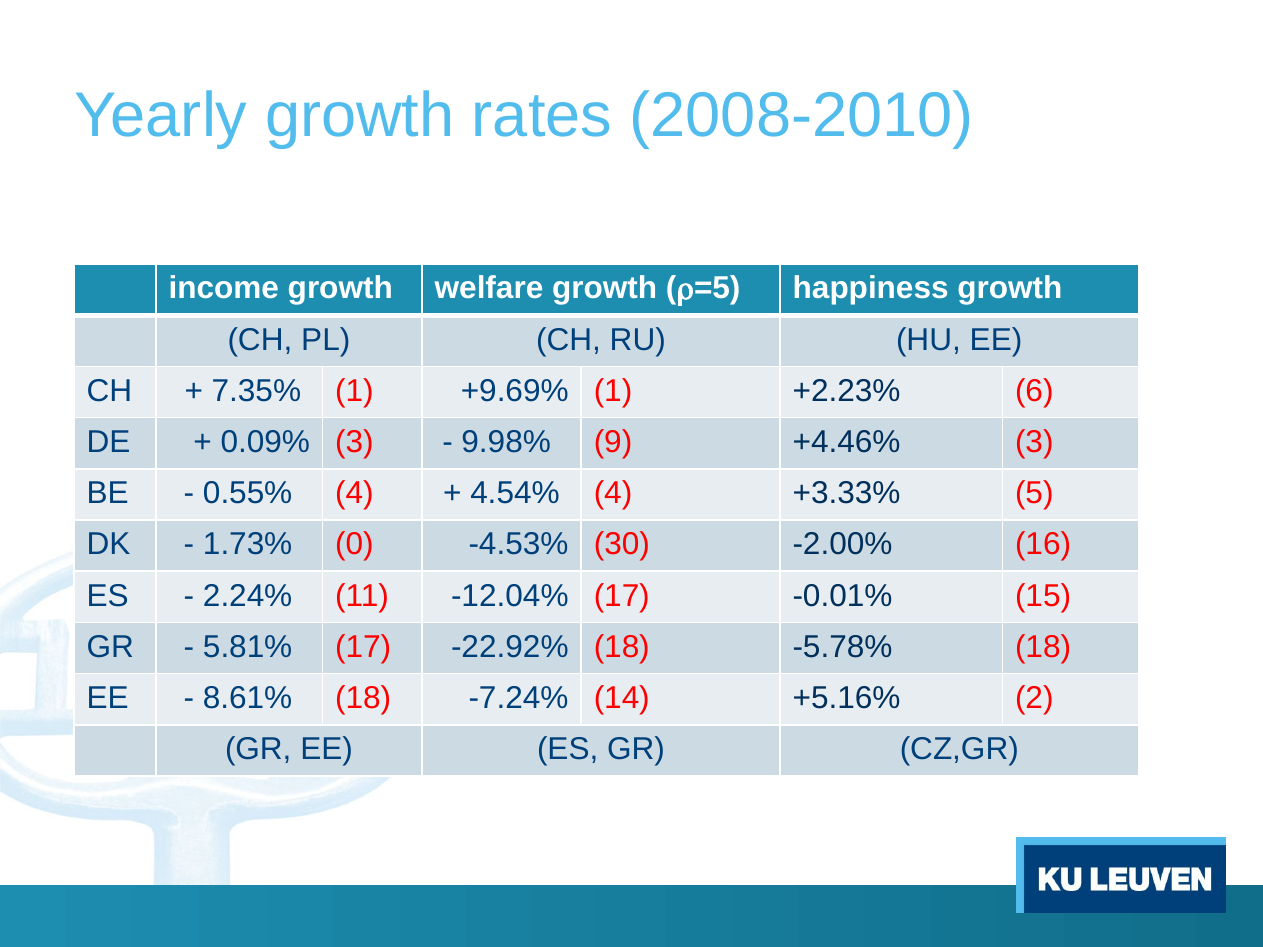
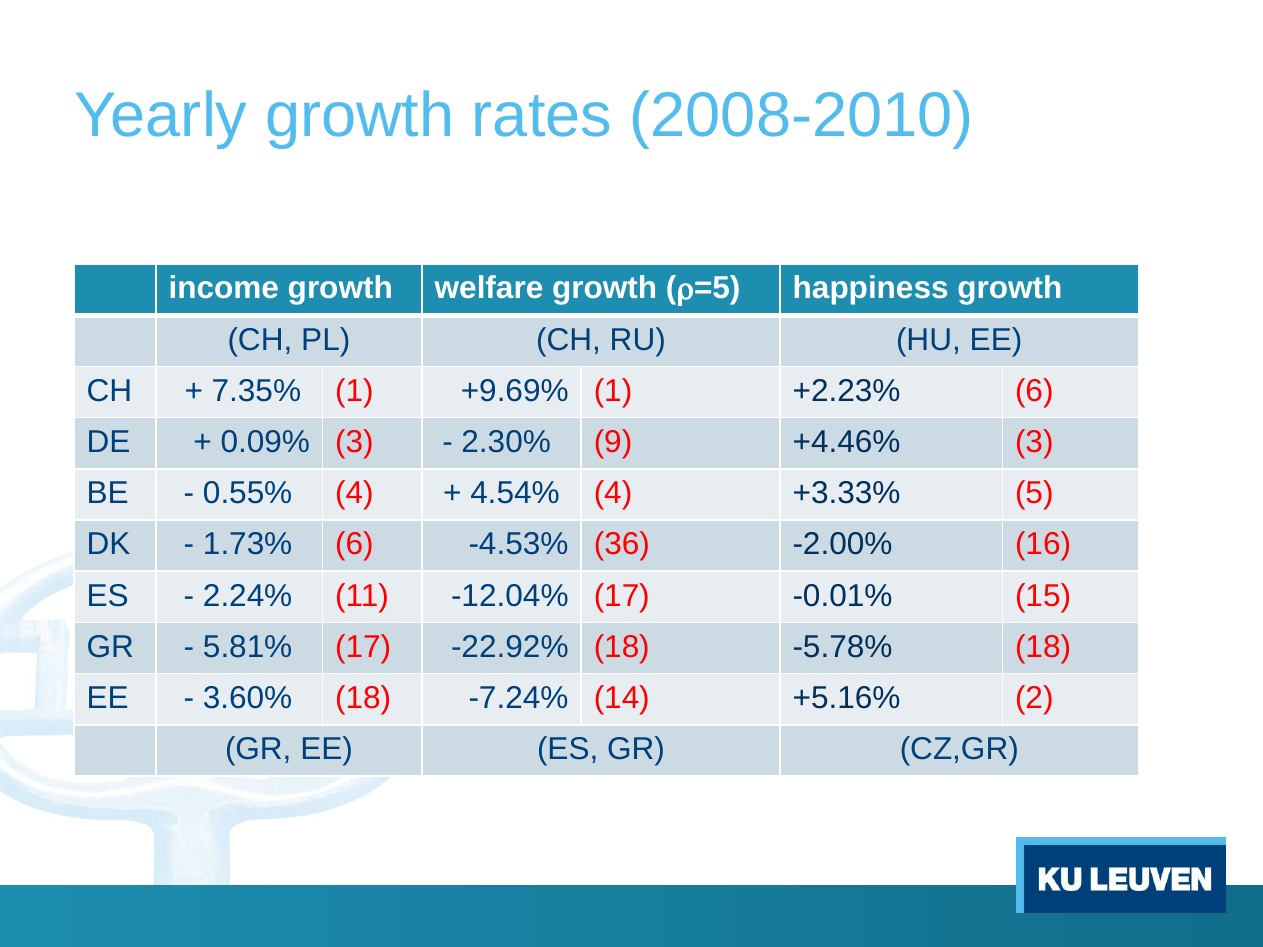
9.98%: 9.98% -> 2.30%
1.73% 0: 0 -> 6
30: 30 -> 36
8.61%: 8.61% -> 3.60%
